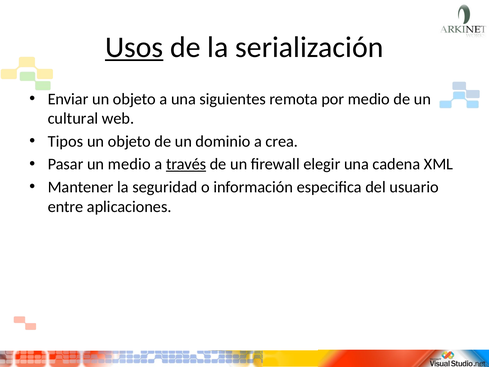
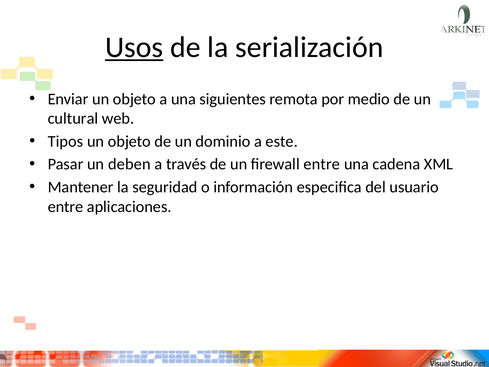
crea: crea -> este
un medio: medio -> deben
través underline: present -> none
firewall elegir: elegir -> entre
